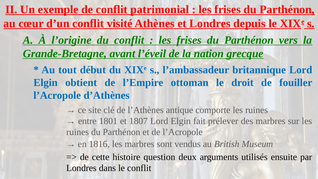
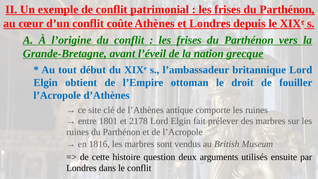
visité: visité -> coûte
1807: 1807 -> 2178
